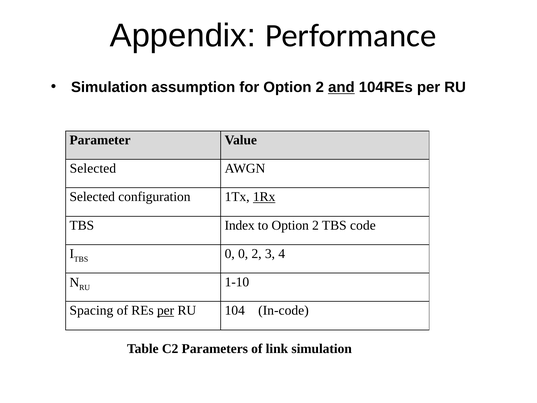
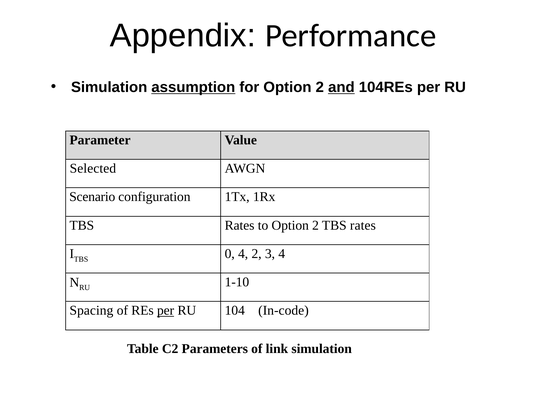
assumption underline: none -> present
Selected at (92, 197): Selected -> Scenario
1Rx underline: present -> none
Index at (240, 225): Index -> Rates
2 TBS code: code -> rates
0 0: 0 -> 4
